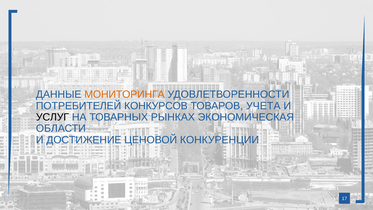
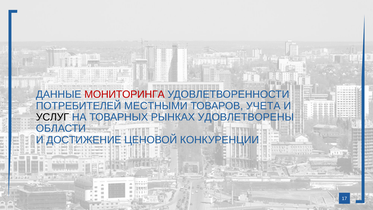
МОНИТОРИНГА colour: orange -> red
КОНКУРСОВ: КОНКУРСОВ -> МЕСТНЫМИ
ЭКОНОМИЧЕСКАЯ: ЭКОНОМИЧЕСКАЯ -> УДОВЛЕТВОРЕНЫ
